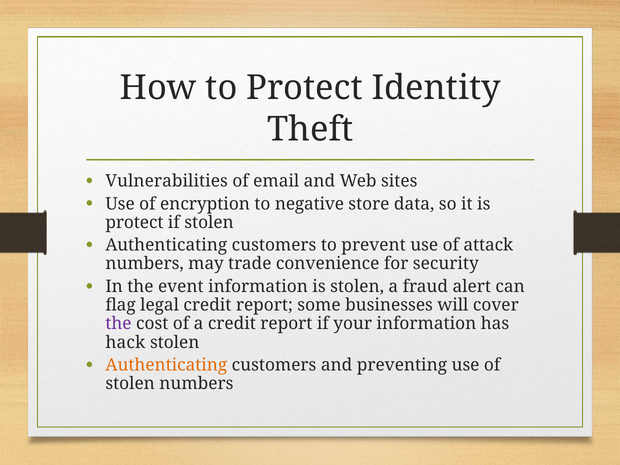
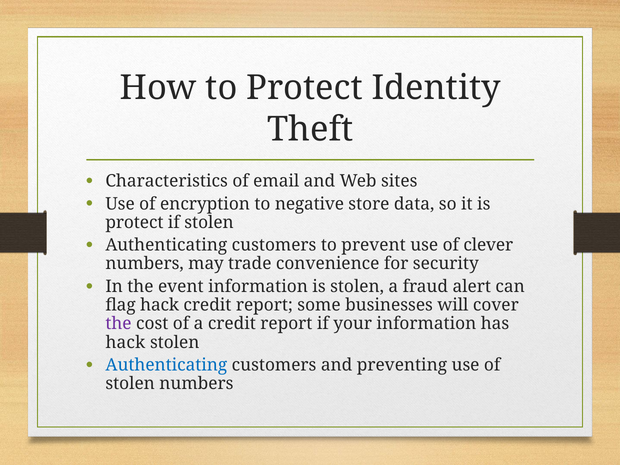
Vulnerabilities: Vulnerabilities -> Characteristics
attack: attack -> clever
flag legal: legal -> hack
Authenticating at (166, 365) colour: orange -> blue
